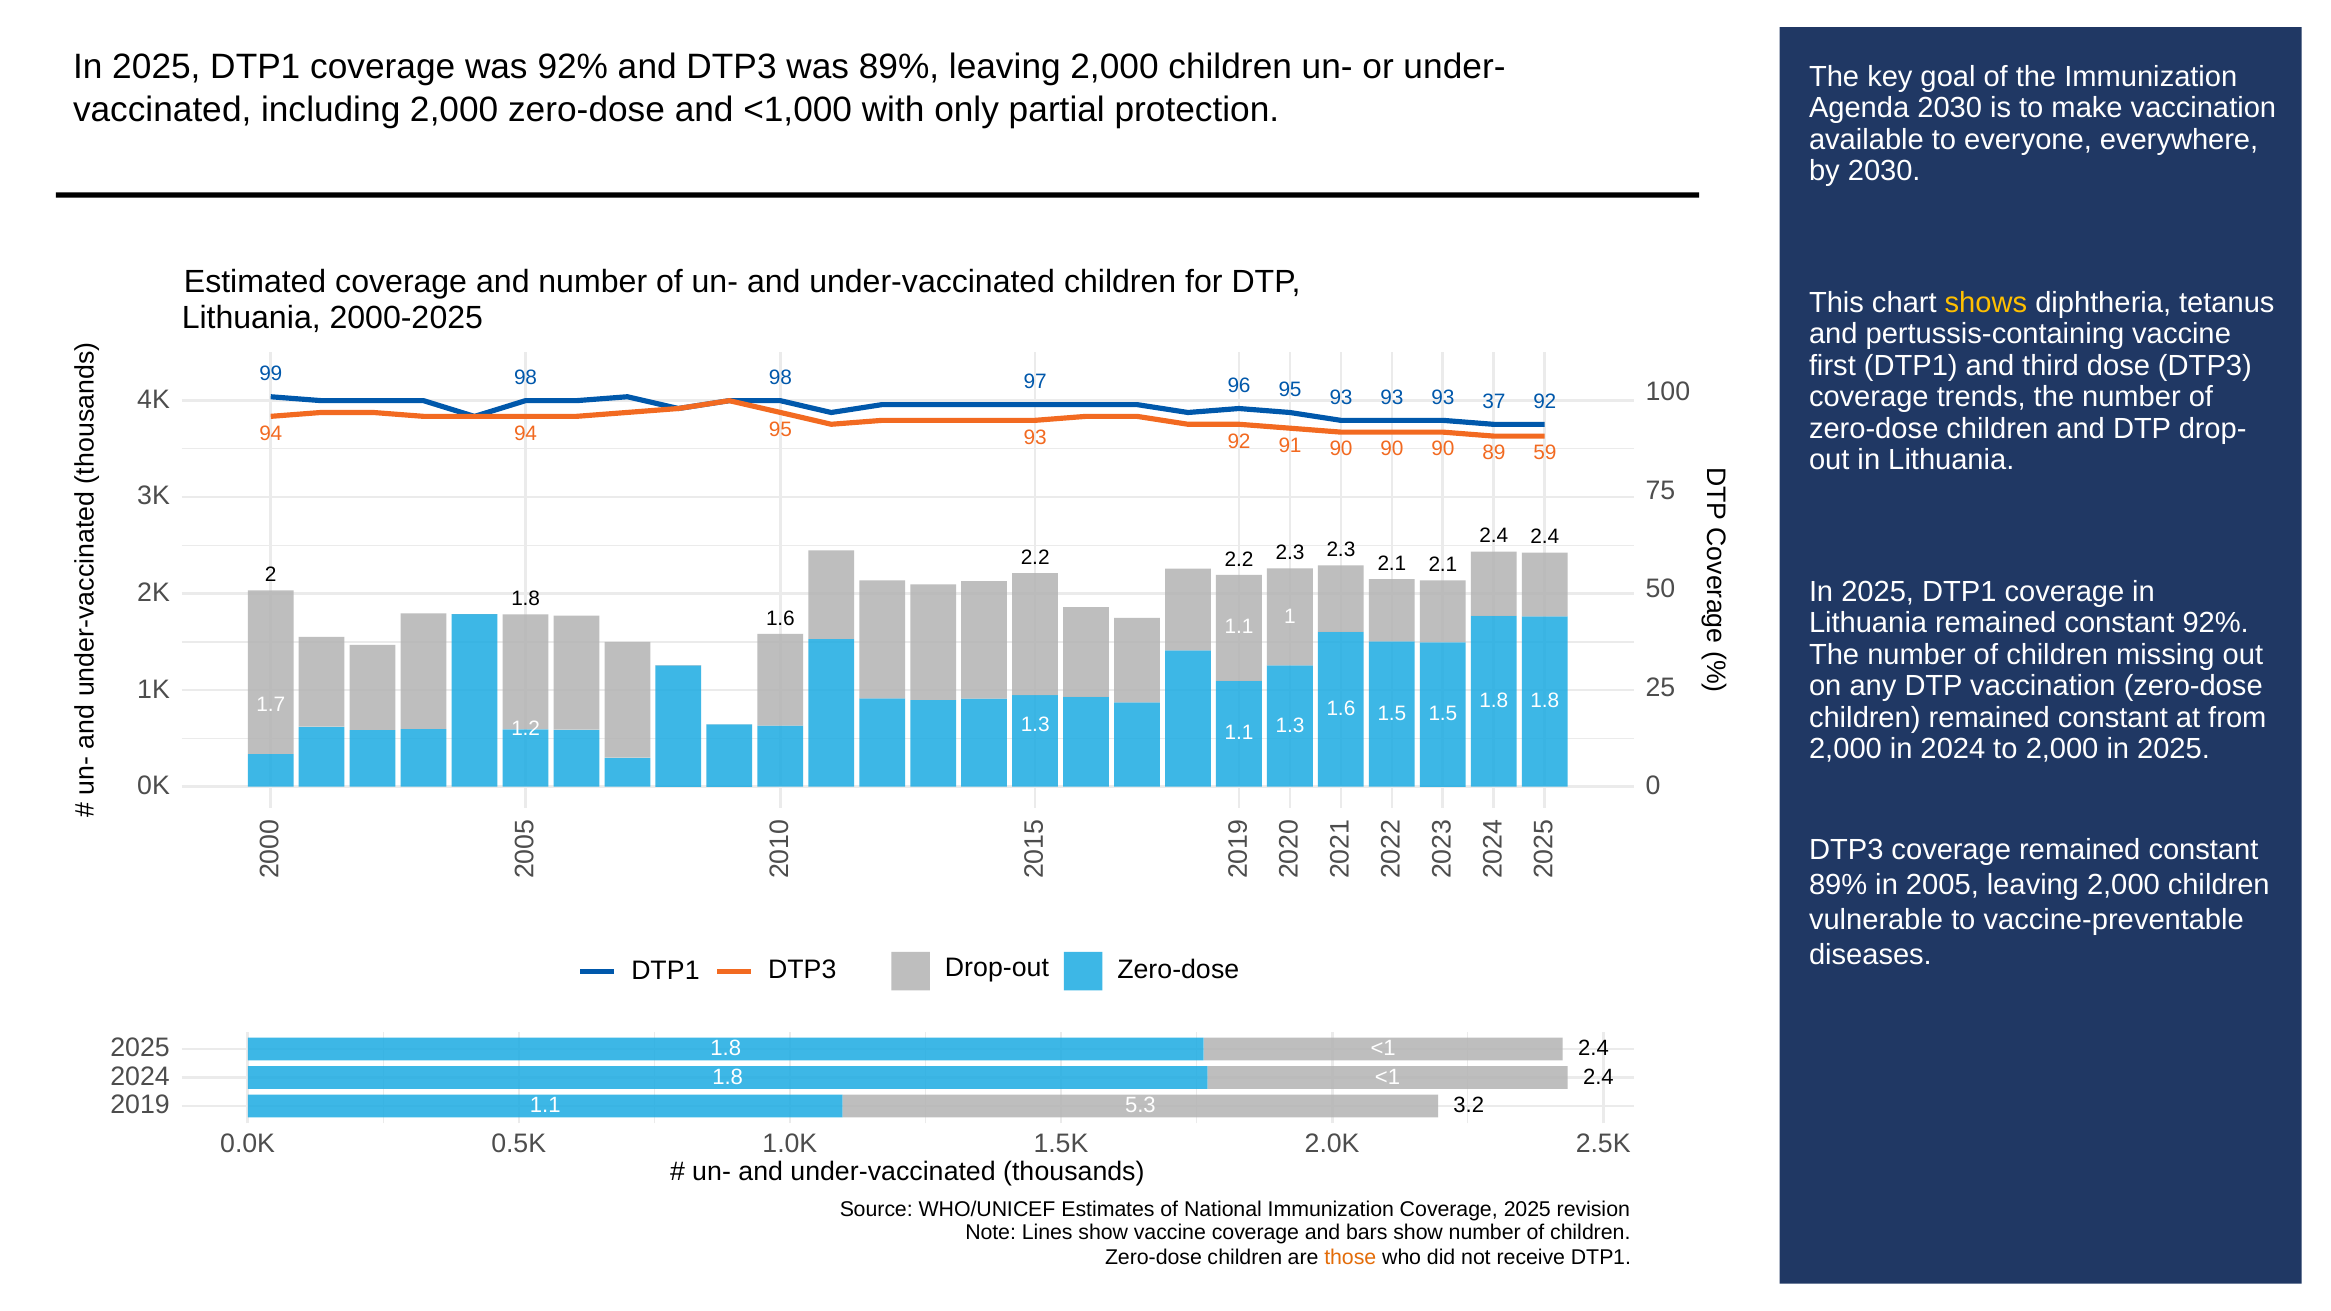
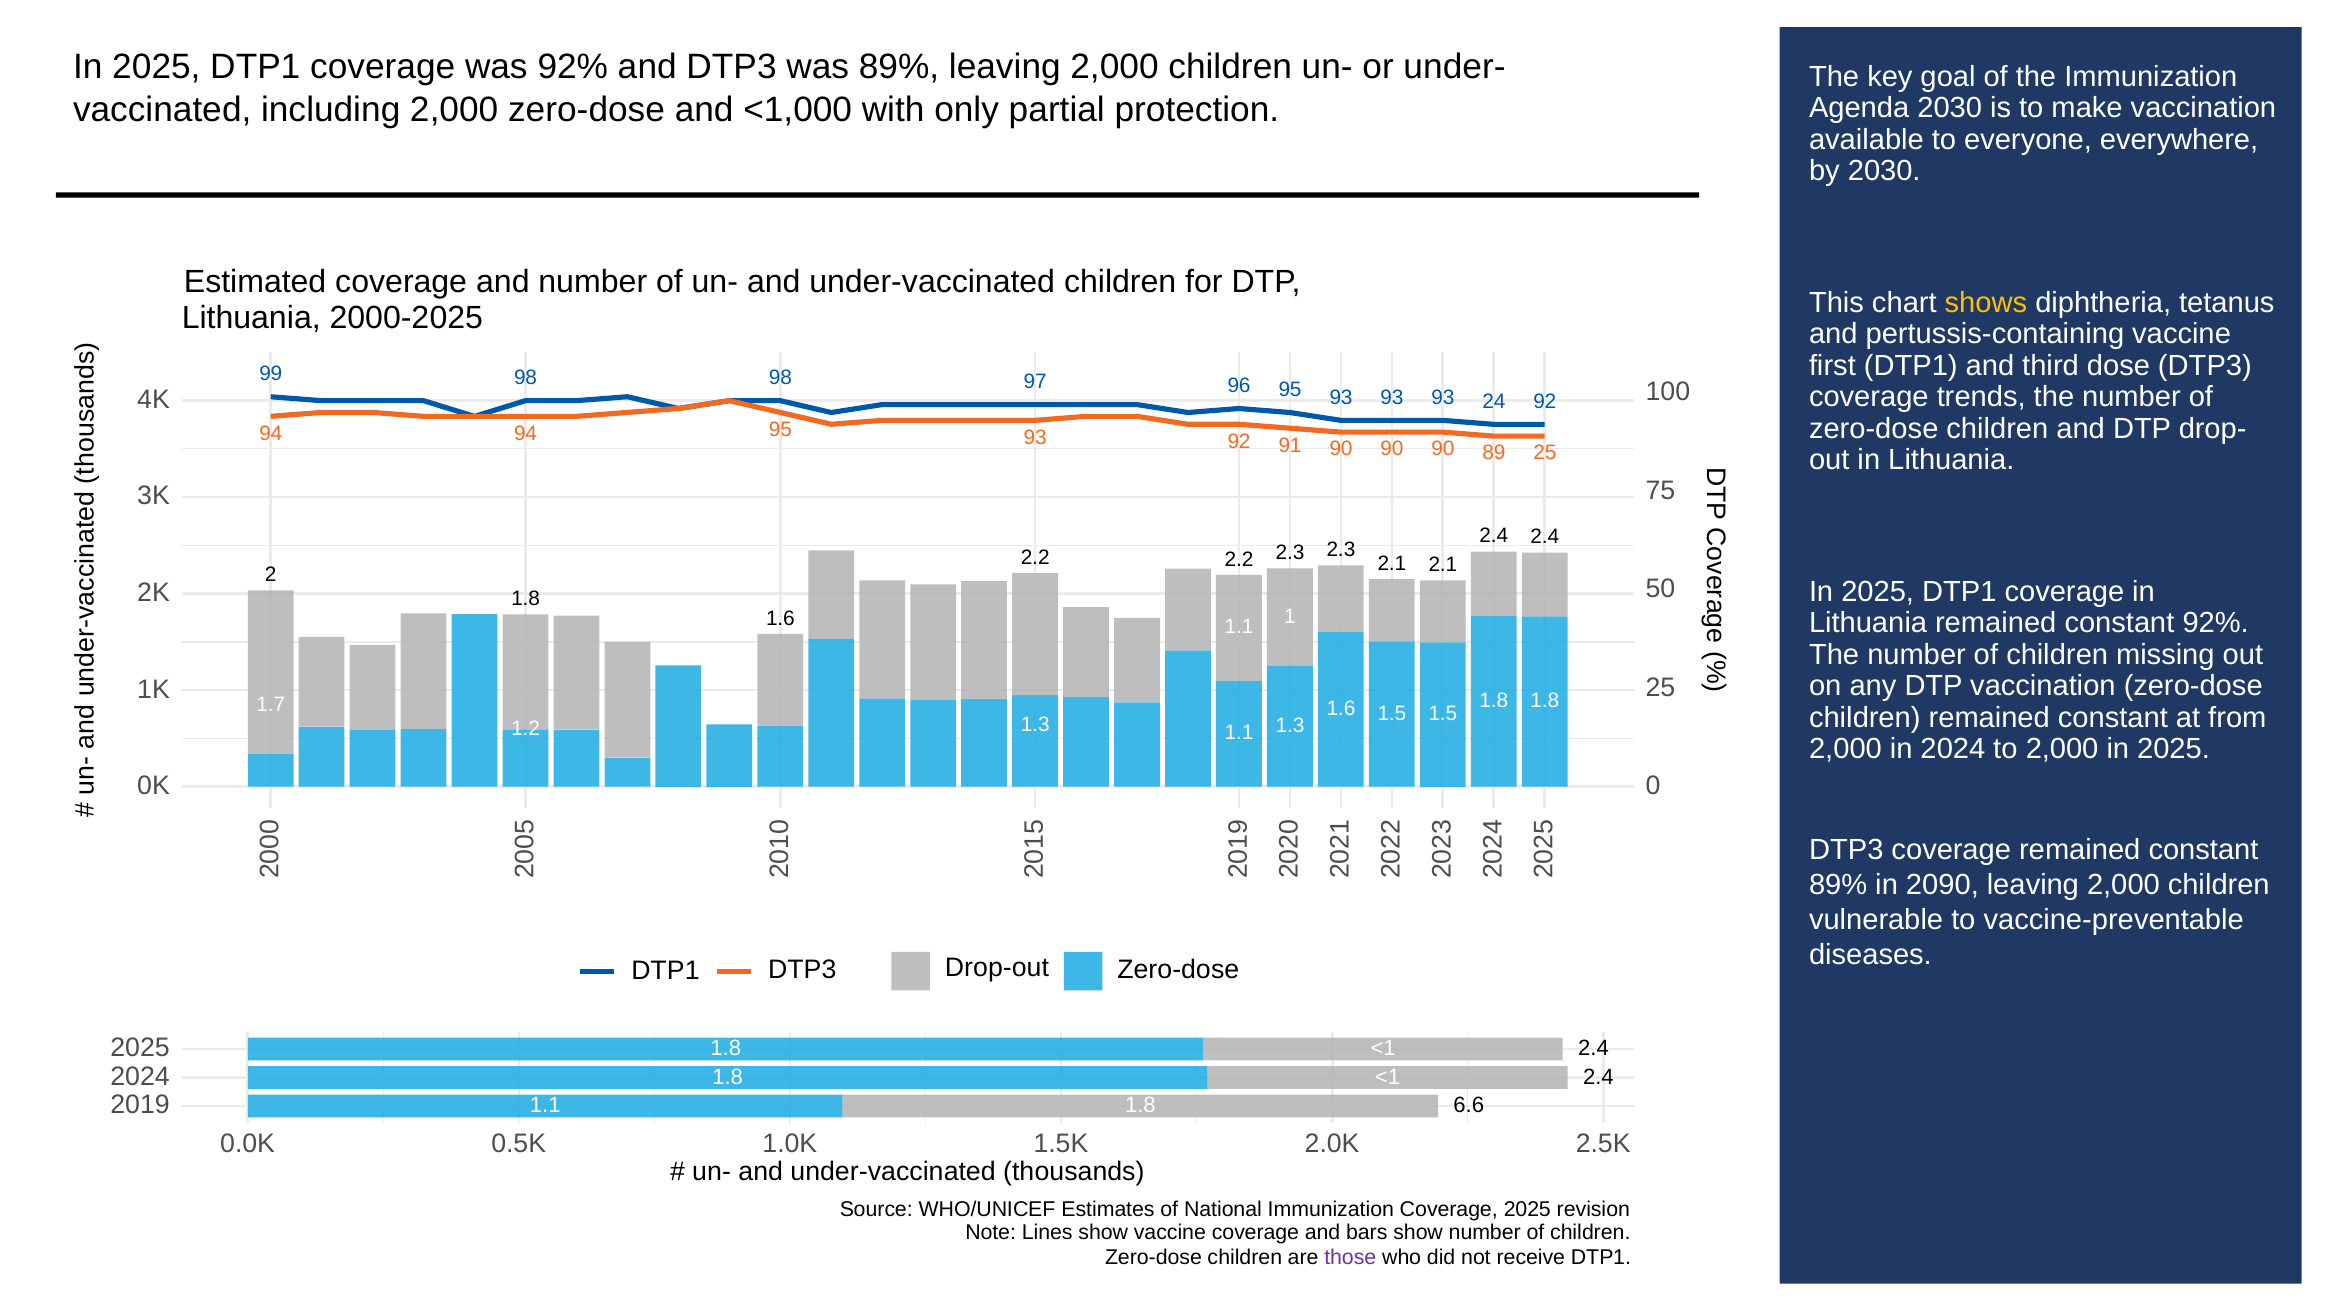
37: 37 -> 24
89 59: 59 -> 25
2005: 2005 -> 2090
5.3 at (1140, 1105): 5.3 -> 1.8
3.2: 3.2 -> 6.6
those colour: orange -> purple
